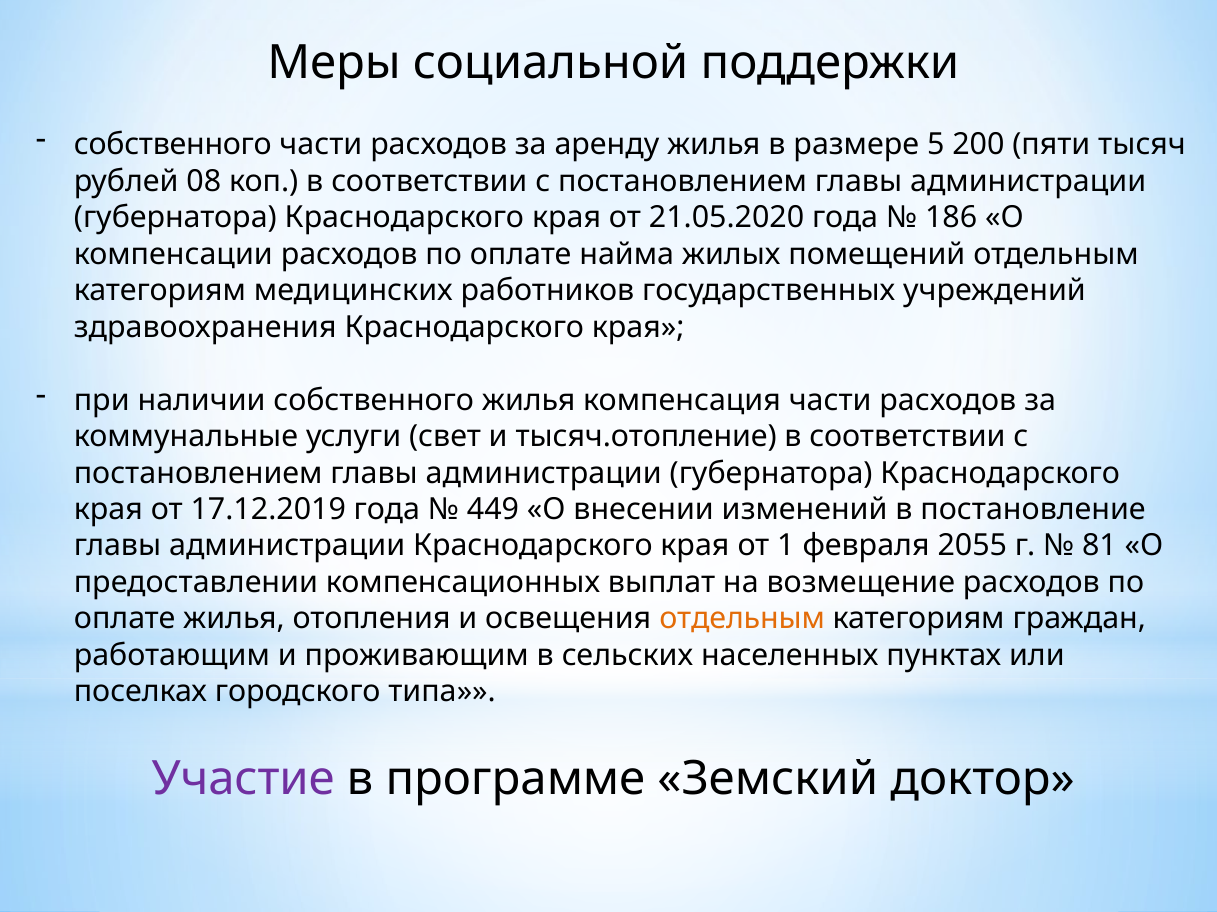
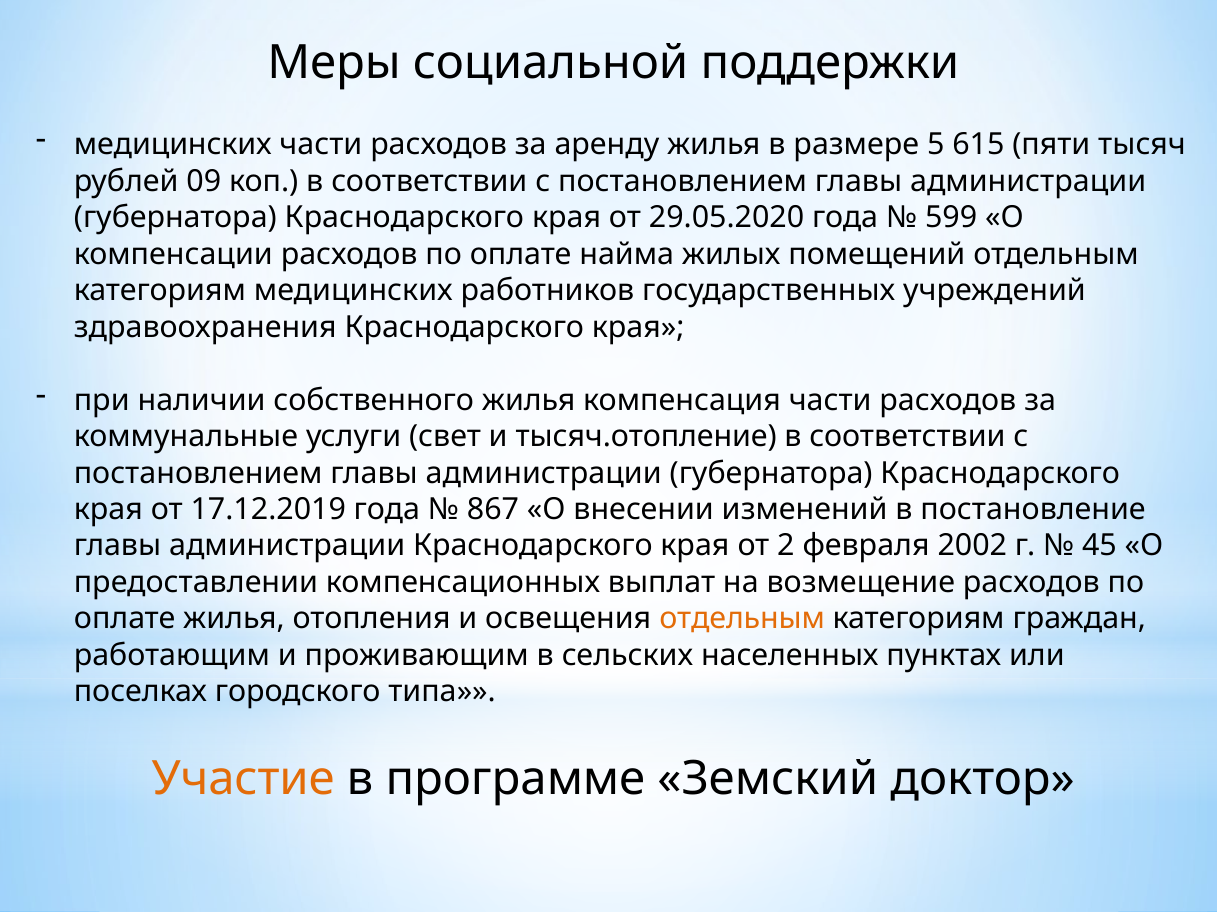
собственного at (173, 145): собственного -> медицинских
200: 200 -> 615
08: 08 -> 09
21.05.2020: 21.05.2020 -> 29.05.2020
186: 186 -> 599
449: 449 -> 867
1: 1 -> 2
2055: 2055 -> 2002
81: 81 -> 45
Участие colour: purple -> orange
